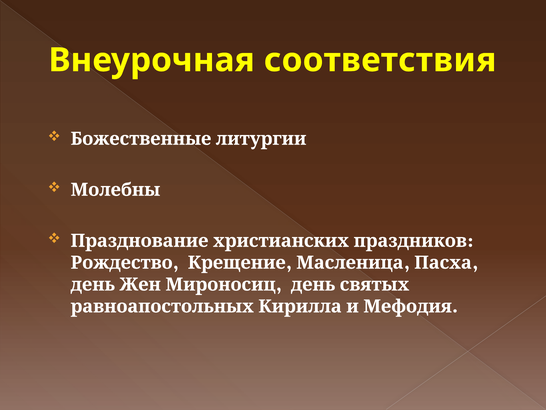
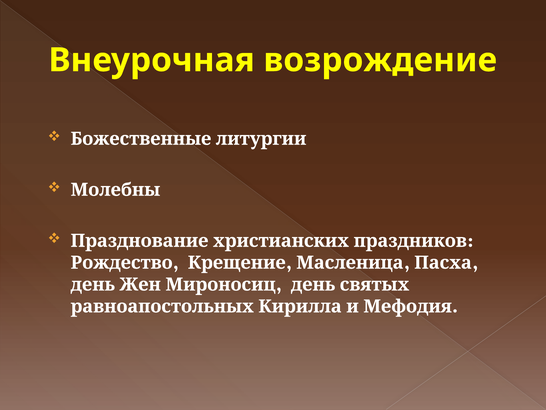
соответствия: соответствия -> возрождение
